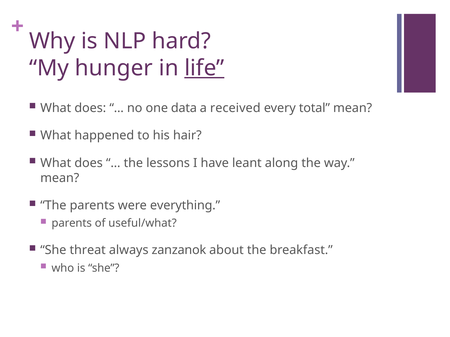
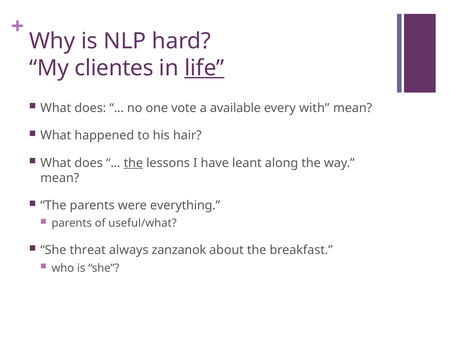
hunger: hunger -> clientes
data: data -> vote
received: received -> available
total: total -> with
the at (133, 163) underline: none -> present
